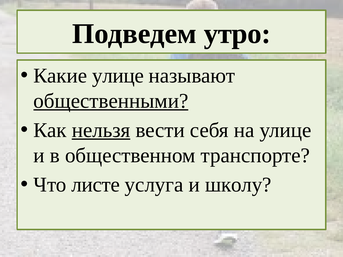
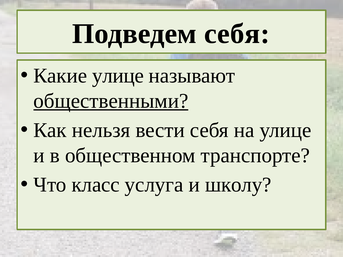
Подведем утро: утро -> себя
нельзя underline: present -> none
листе: листе -> класс
